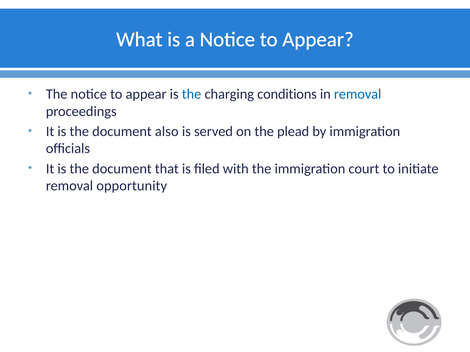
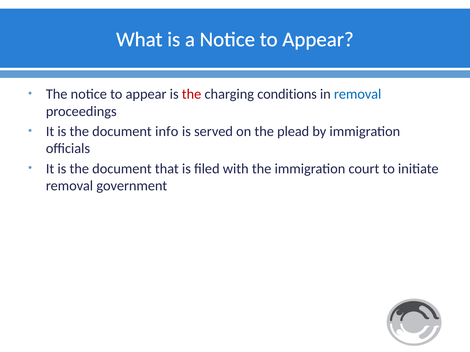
the at (192, 94) colour: blue -> red
also: also -> info
opportunity: opportunity -> government
